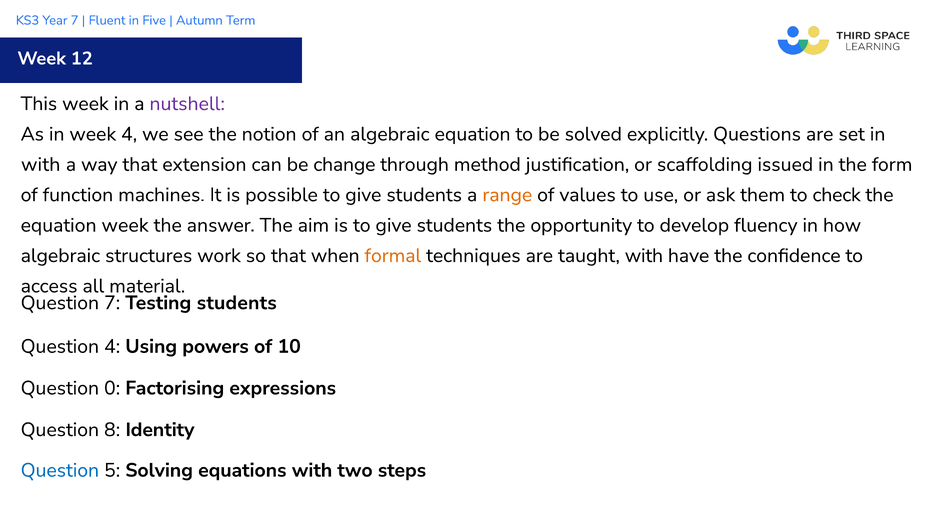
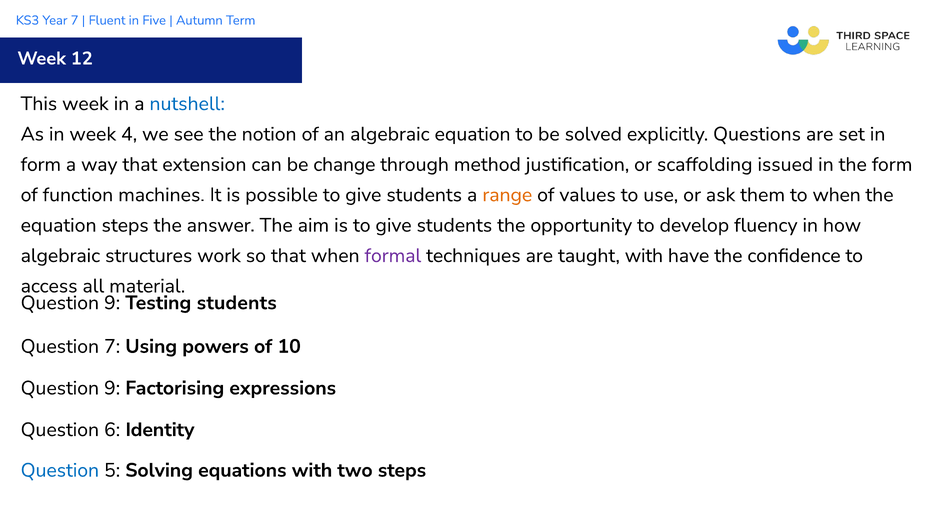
nutshell colour: purple -> blue
with at (41, 164): with -> form
to check: check -> when
equation week: week -> steps
formal colour: orange -> purple
7 at (112, 303): 7 -> 9
Question 4: 4 -> 7
0 at (112, 388): 0 -> 9
8: 8 -> 6
